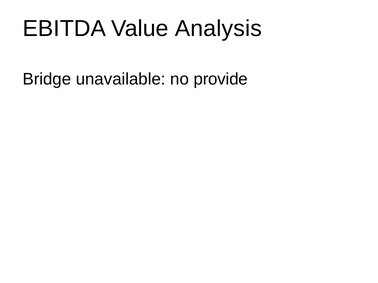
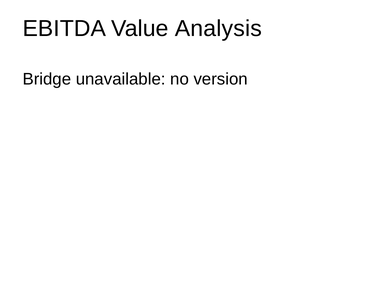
provide: provide -> version
